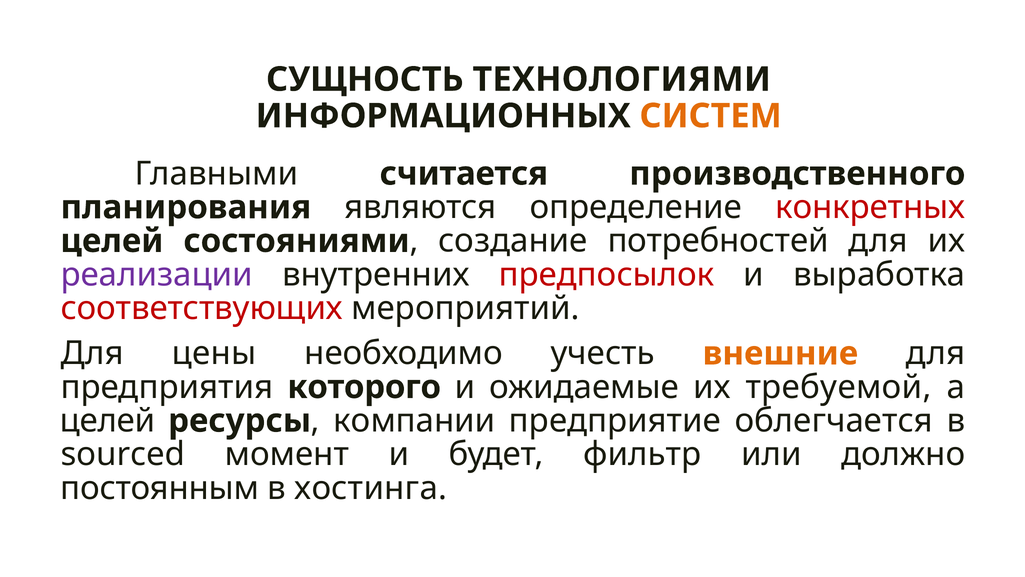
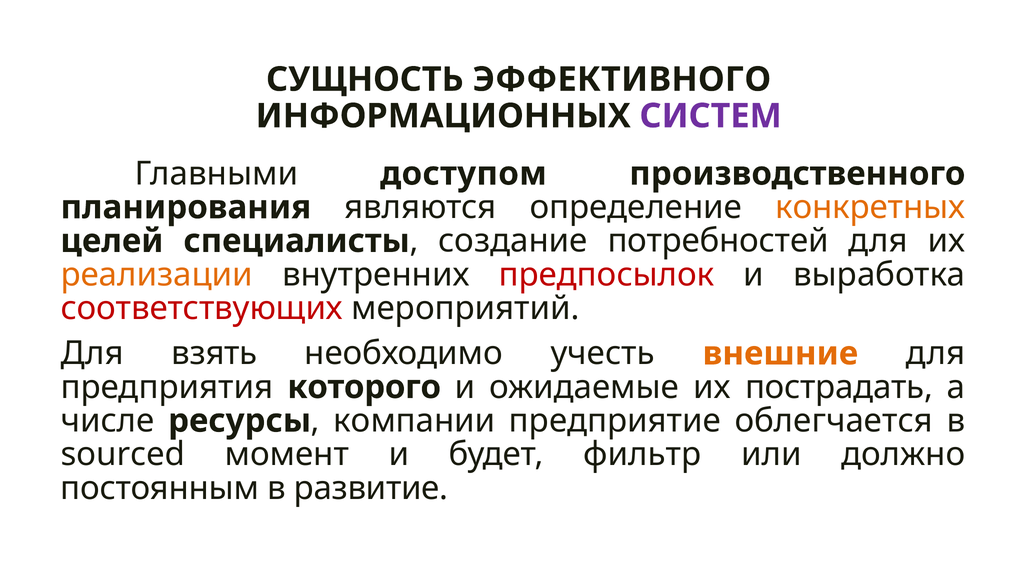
ТЕХНОЛОГИЯМИ: ТЕХНОЛОГИЯМИ -> ЭФФЕКТИВНОГО
СИСТЕМ colour: orange -> purple
считается: считается -> доступом
конкретных colour: red -> orange
состояниями: состояниями -> специалисты
реализации colour: purple -> orange
цены: цены -> взять
требуемой: требуемой -> пострадать
целей at (108, 420): целей -> числе
хостинга: хостинга -> развитие
